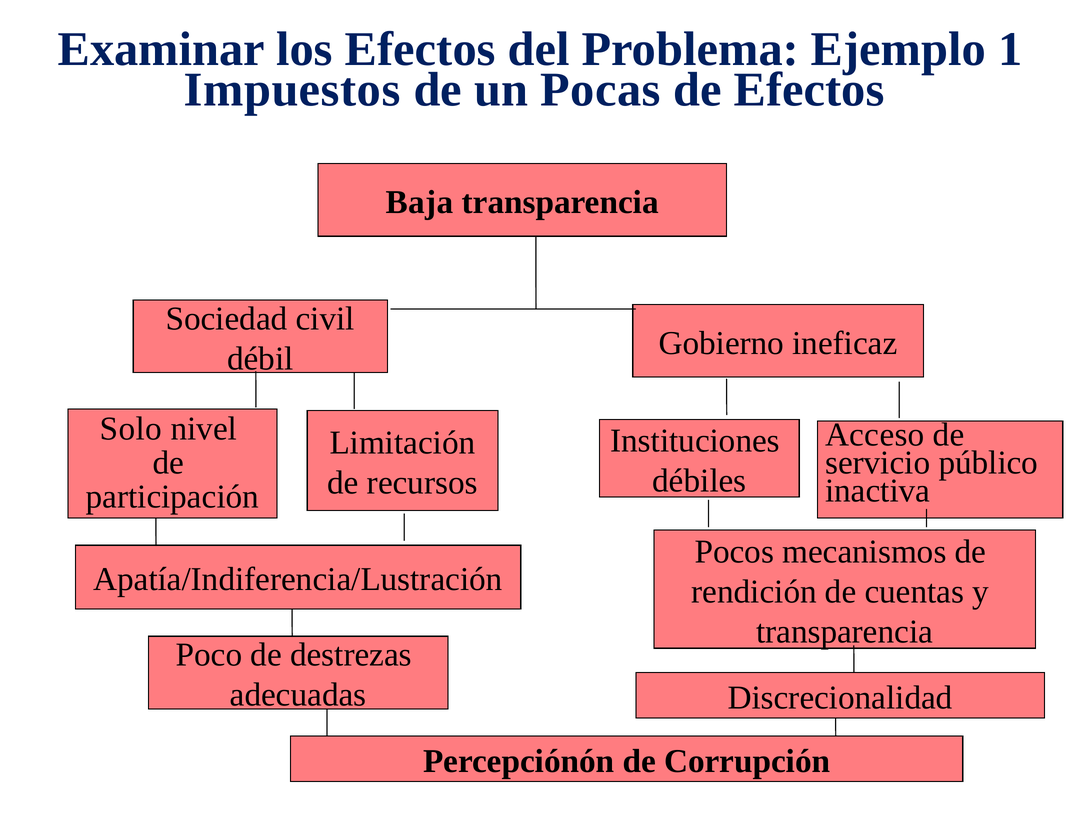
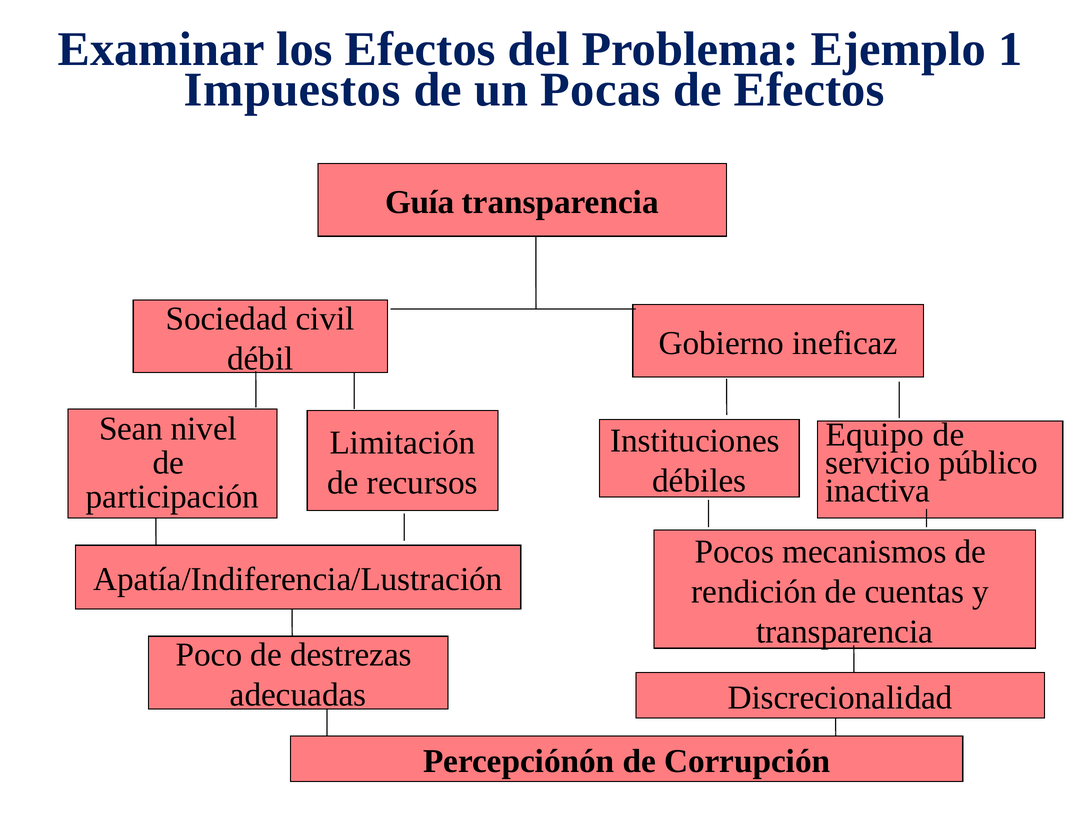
Baja: Baja -> Guía
Solo: Solo -> Sean
Acceso: Acceso -> Equipo
